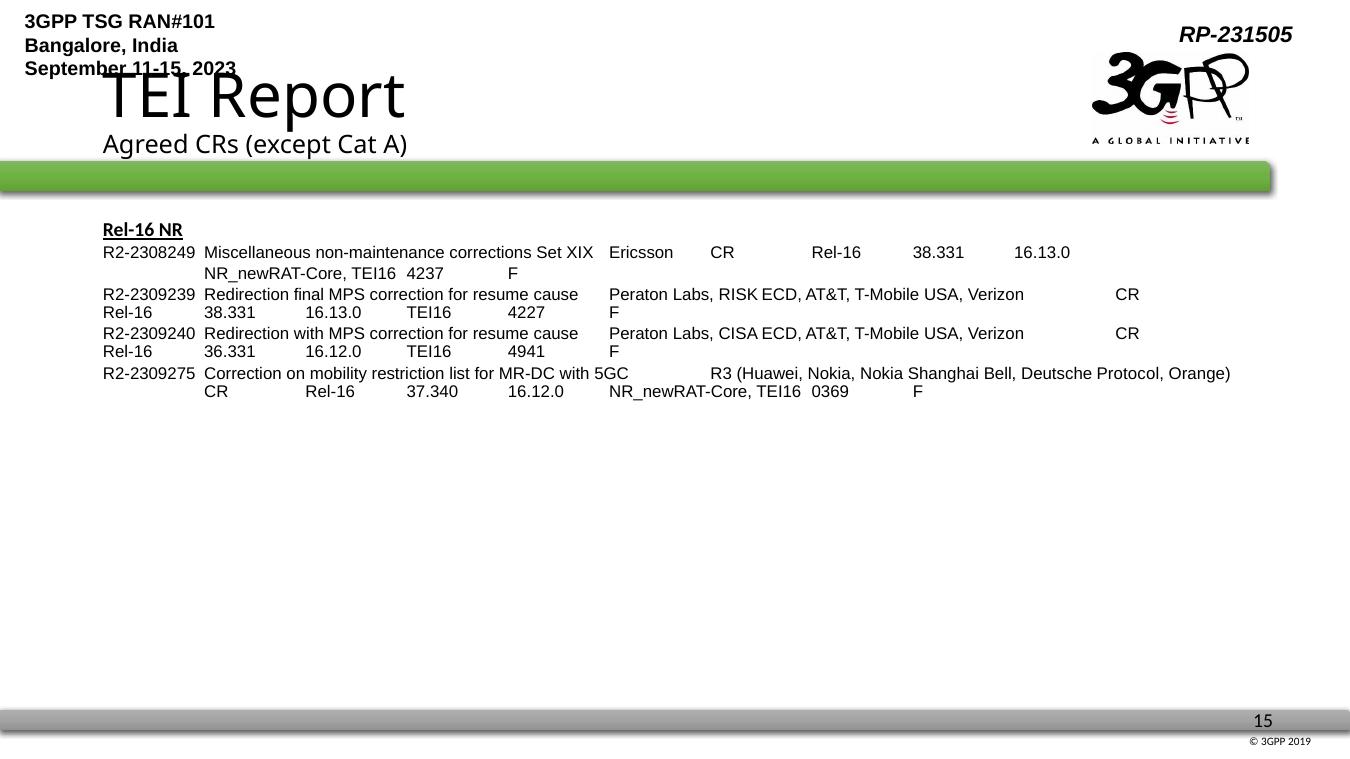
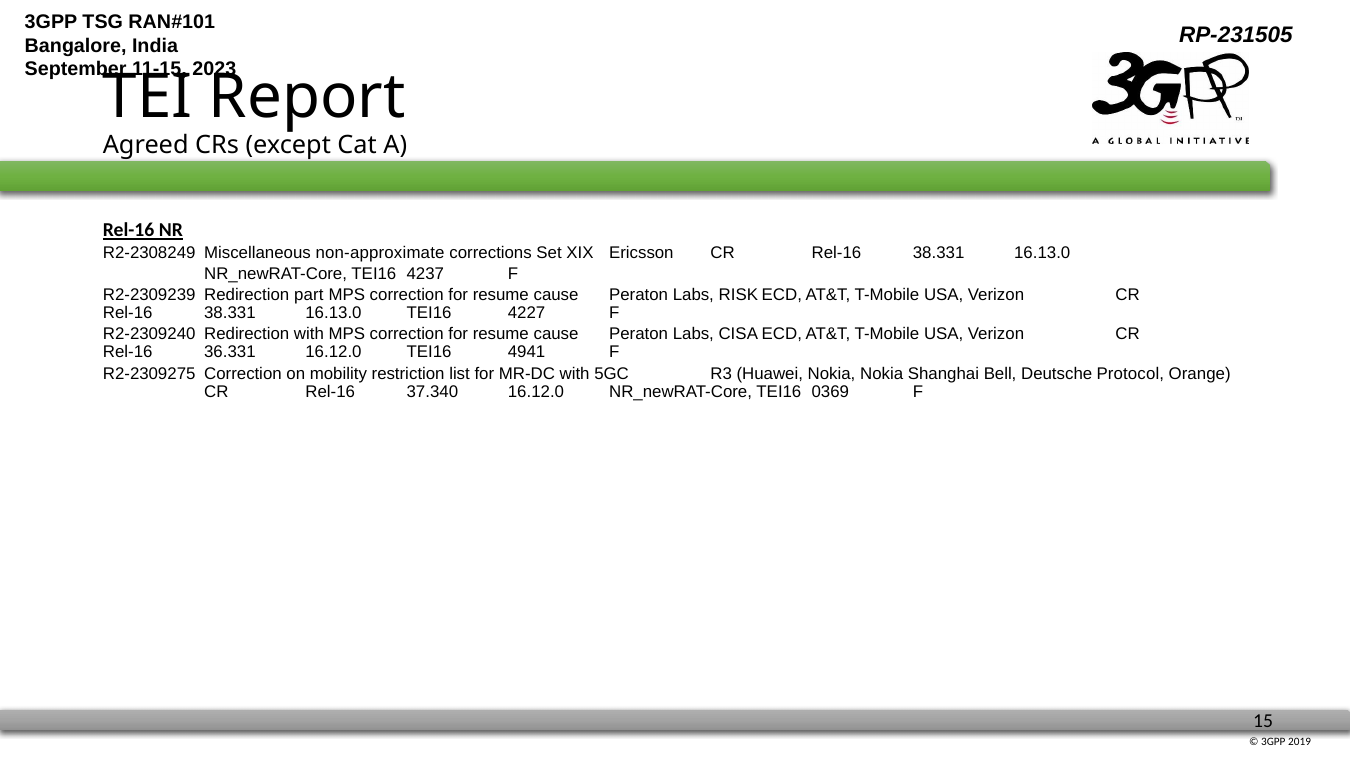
non-maintenance: non-maintenance -> non-approximate
final: final -> part
